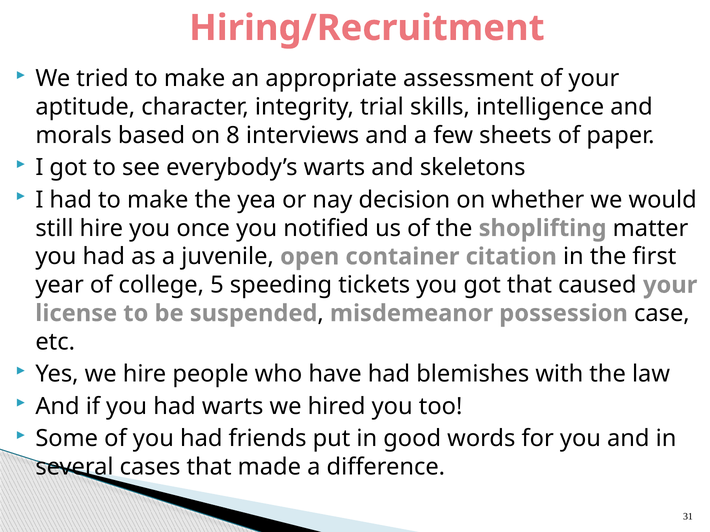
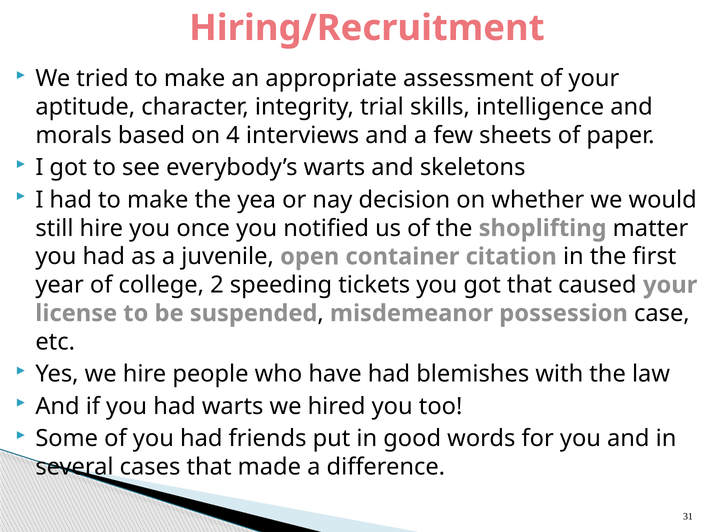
8: 8 -> 4
5: 5 -> 2
